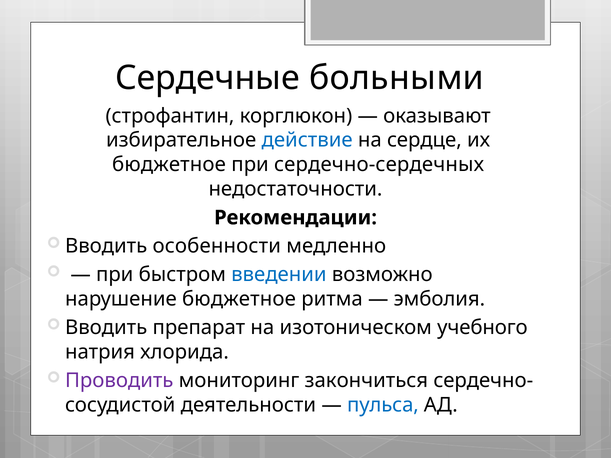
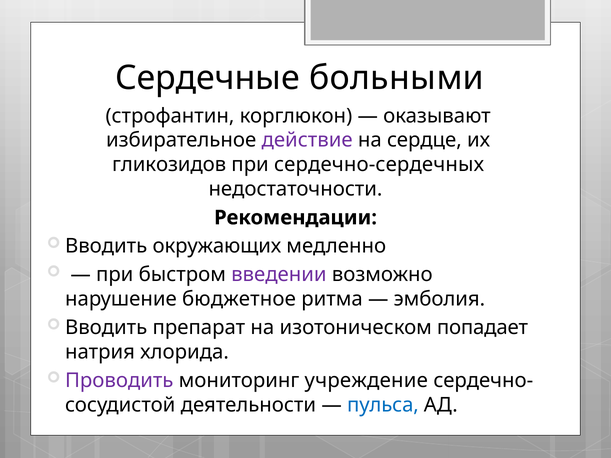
действие colour: blue -> purple
бюджетное at (169, 165): бюджетное -> гликозидов
особенности: особенности -> окружающих
введении colour: blue -> purple
учебного: учебного -> попадает
закончиться: закончиться -> учреждение
